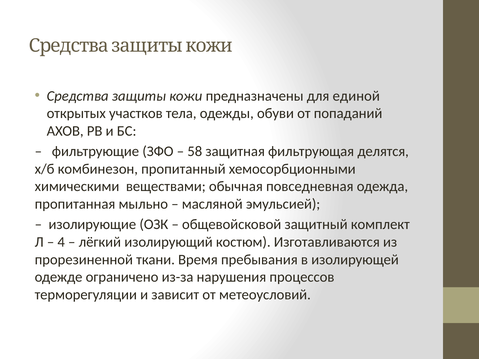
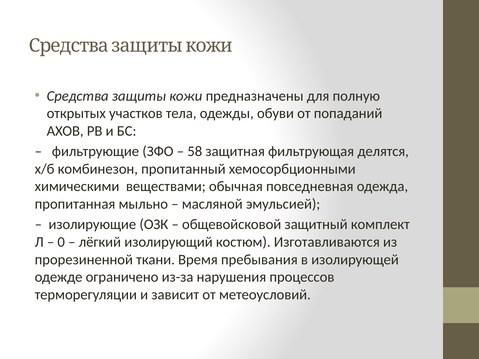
единой: единой -> полную
4: 4 -> 0
